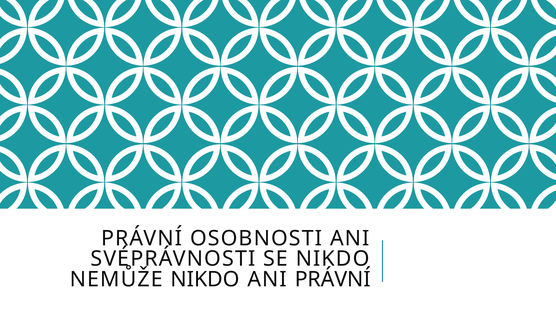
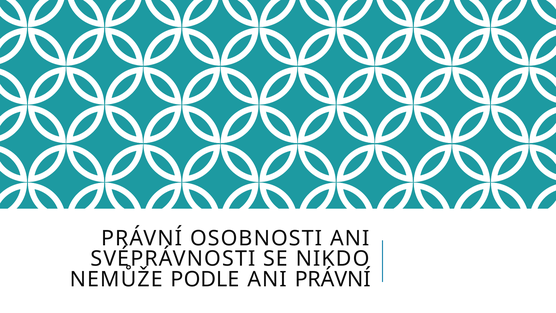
NEMŮŽE NIKDO: NIKDO -> PODLE
